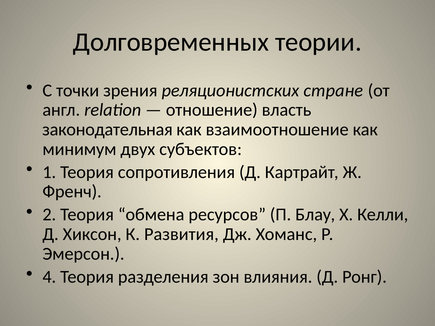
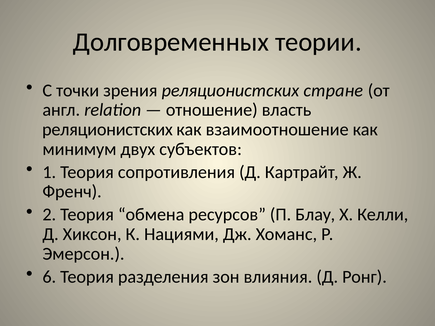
законодательная at (107, 130): законодательная -> реляционистских
Развития: Развития -> Нациями
4: 4 -> 6
